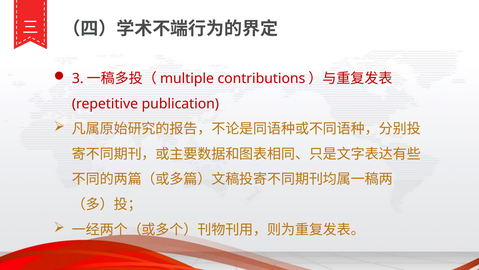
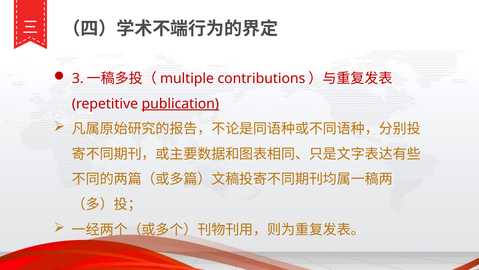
publication underline: none -> present
